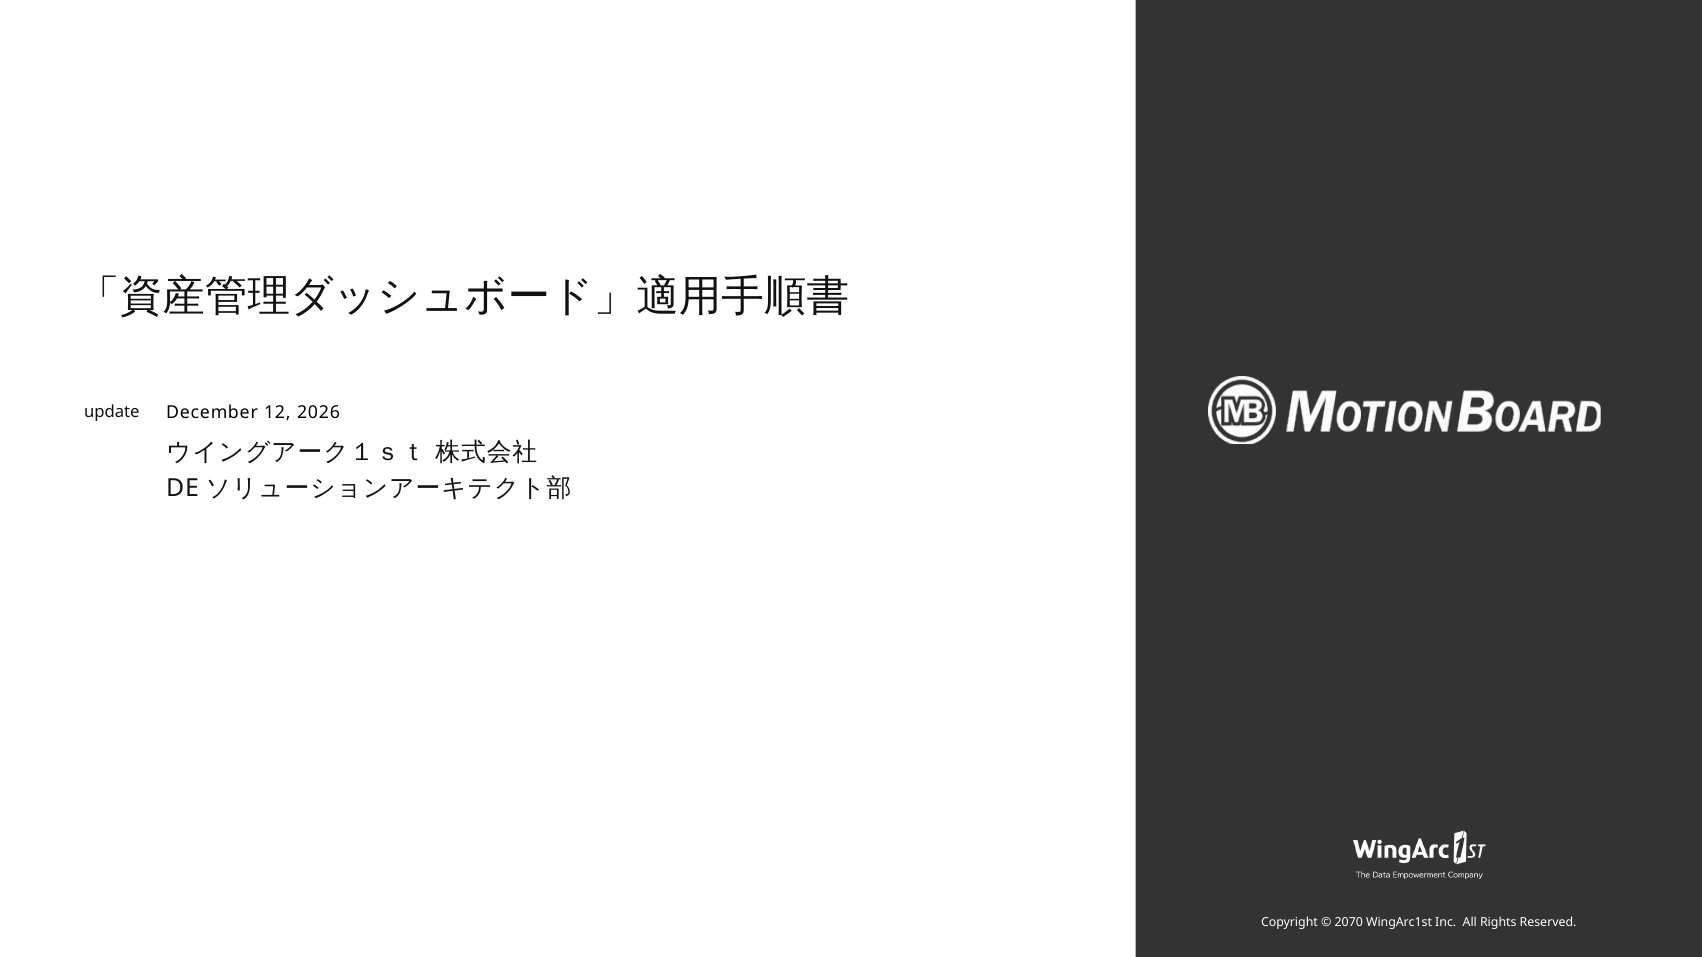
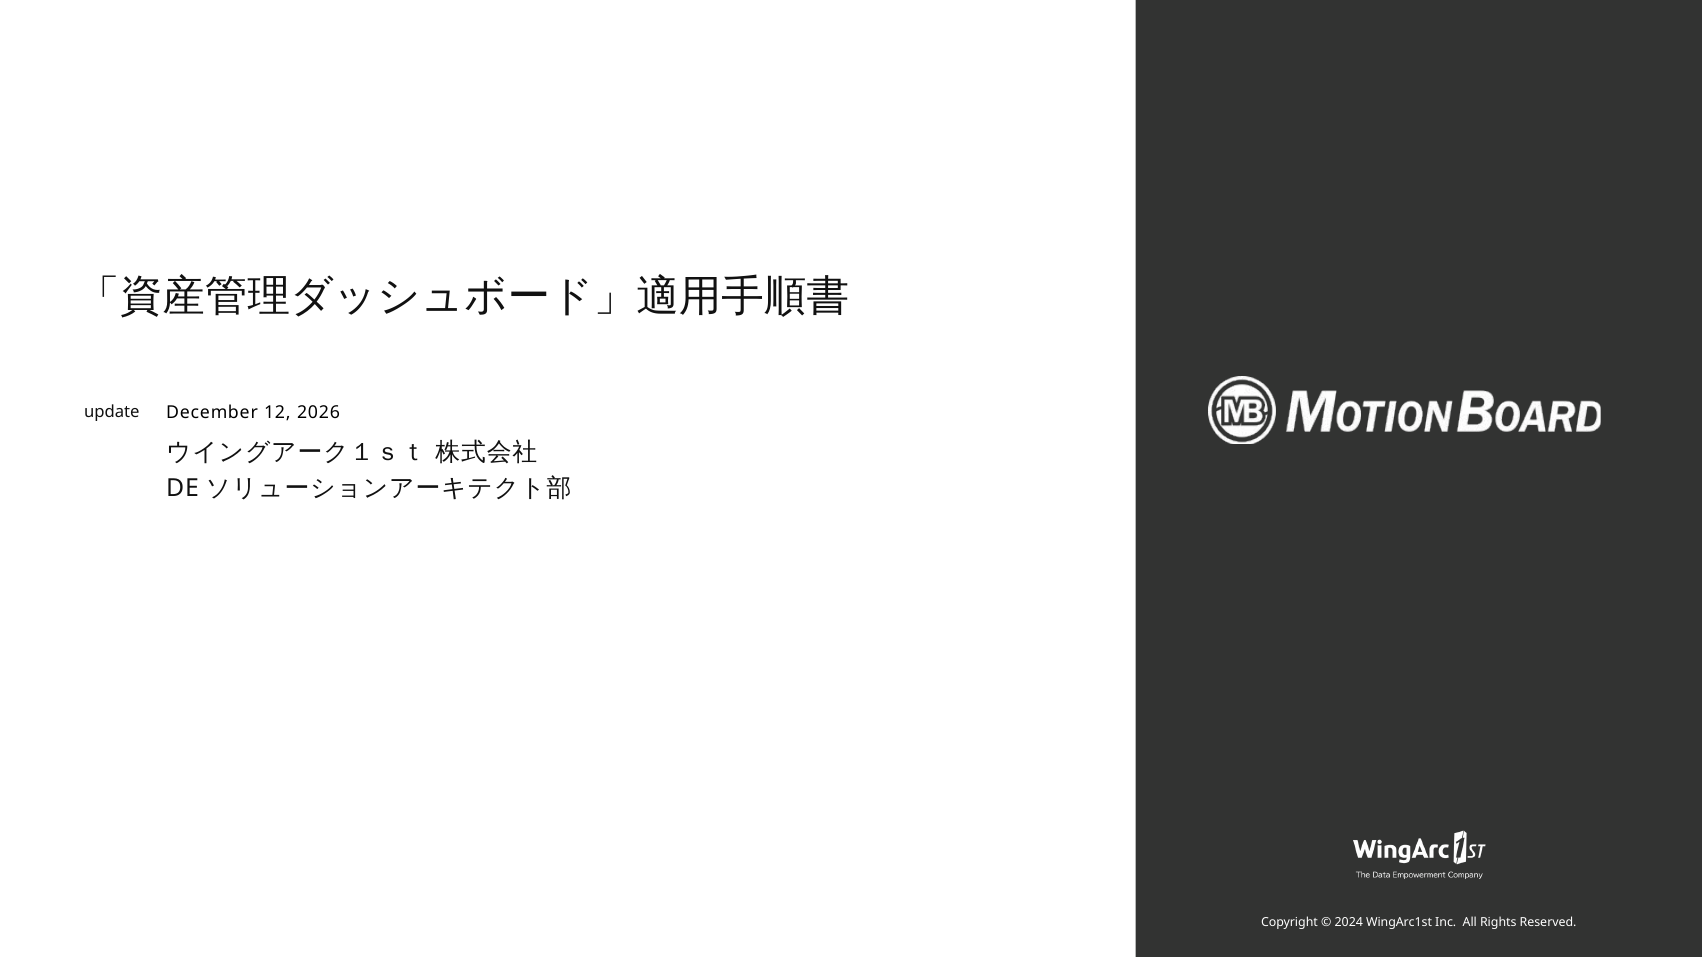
2070: 2070 -> 2024
